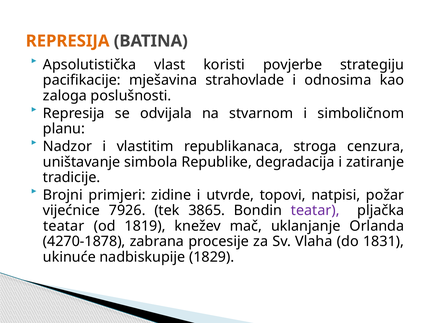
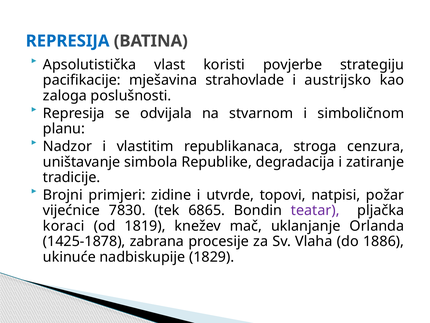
REPRESIJA at (68, 41) colour: orange -> blue
odnosima: odnosima -> austrijsko
7926: 7926 -> 7830
3865: 3865 -> 6865
teatar at (64, 226): teatar -> koraci
4270-1878: 4270-1878 -> 1425-1878
1831: 1831 -> 1886
